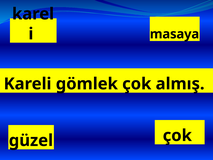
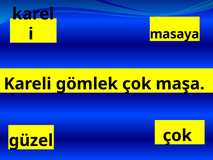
almış: almış -> maşa
